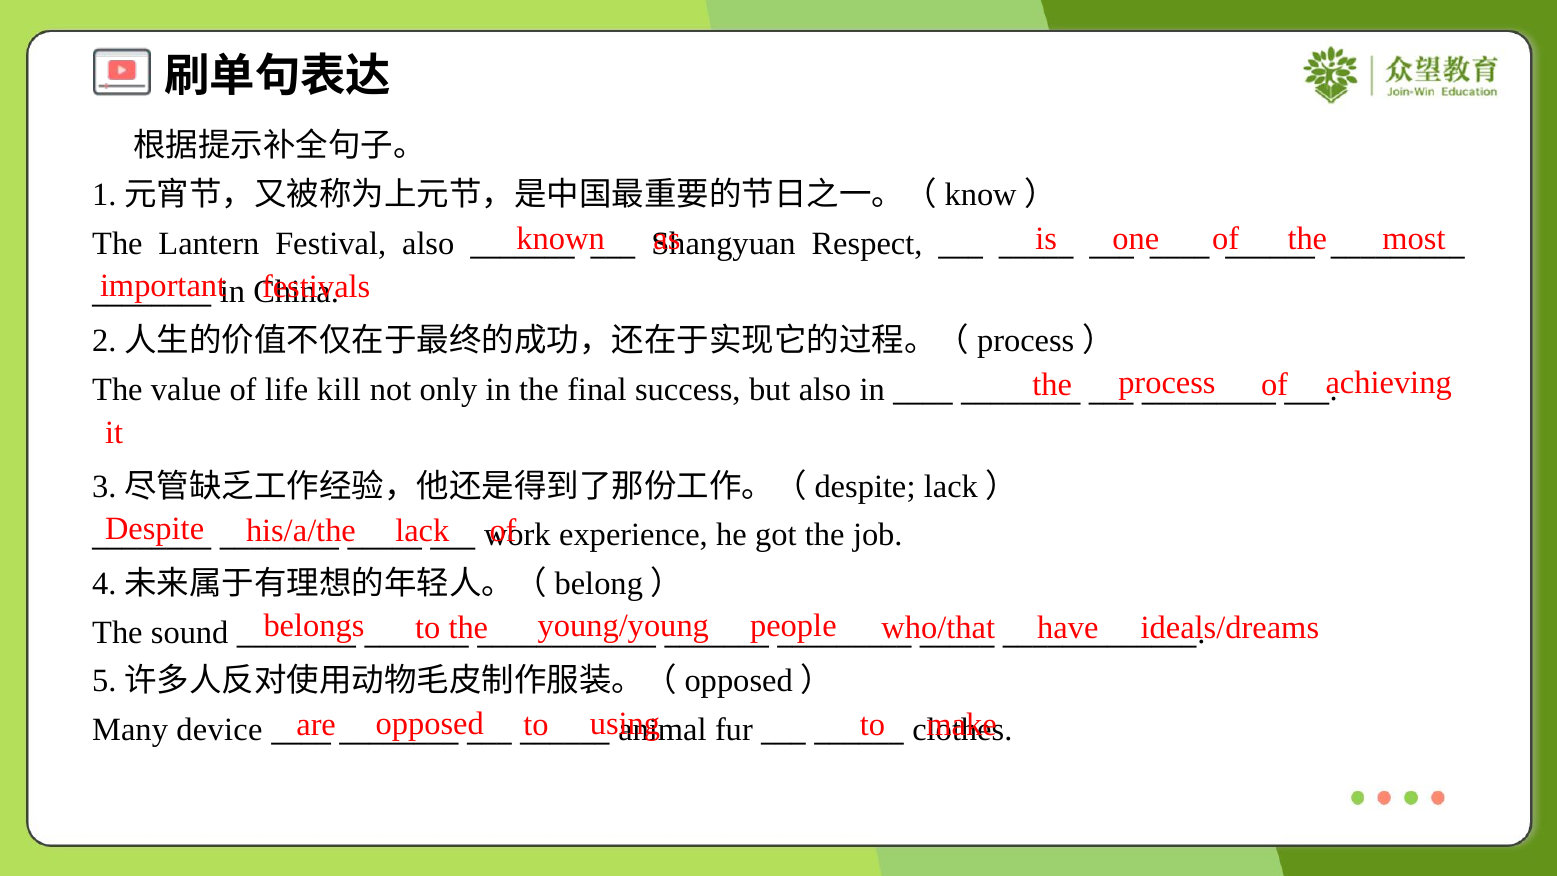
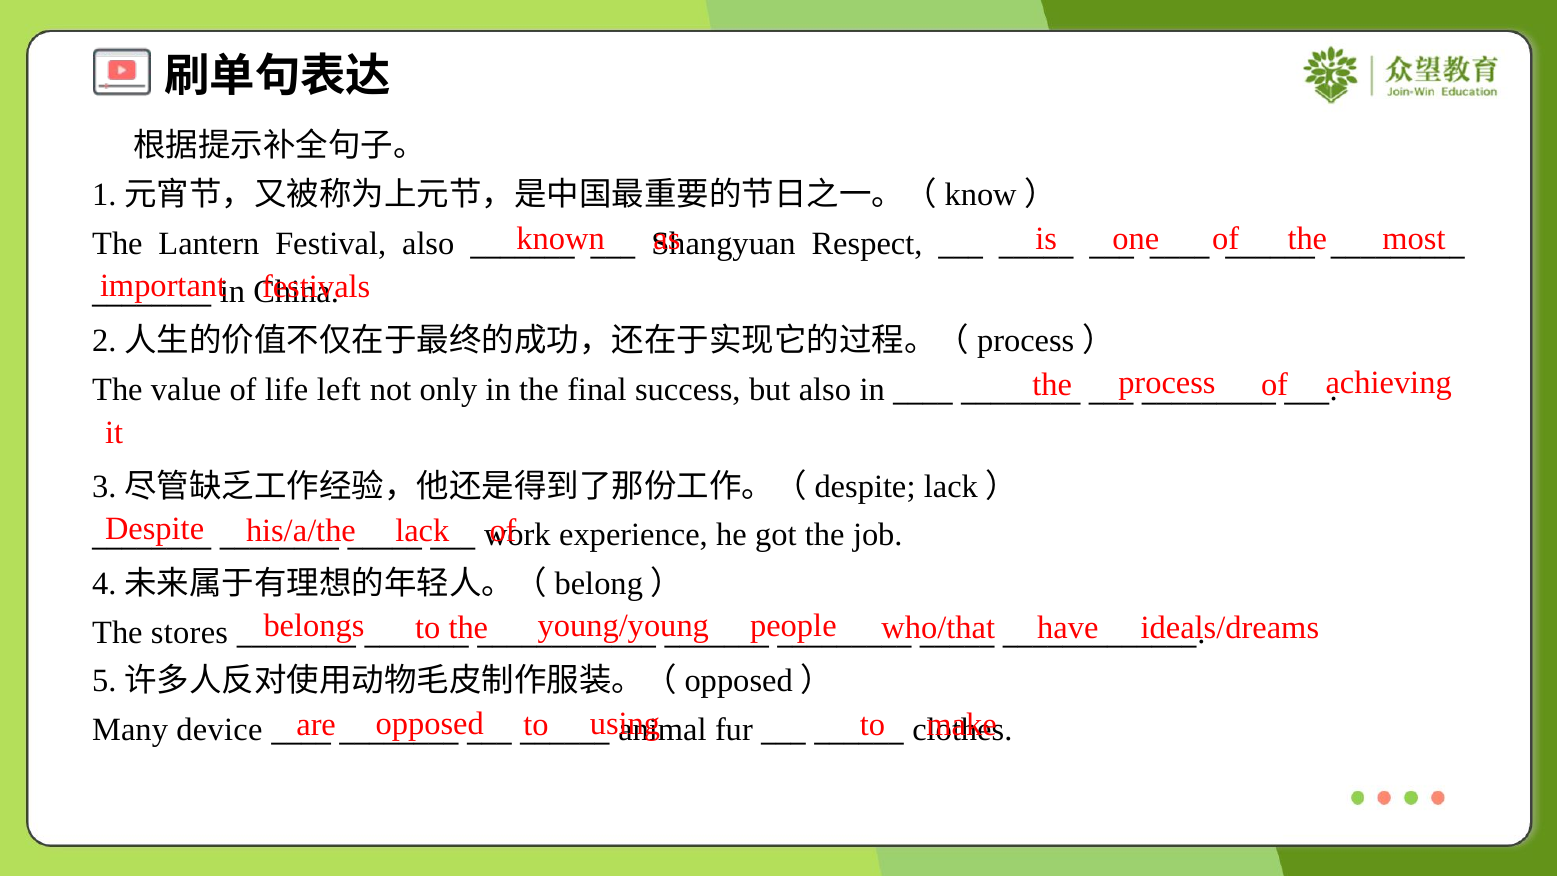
kill: kill -> left
sound: sound -> stores
